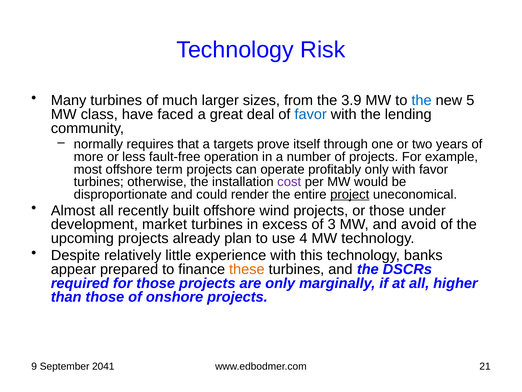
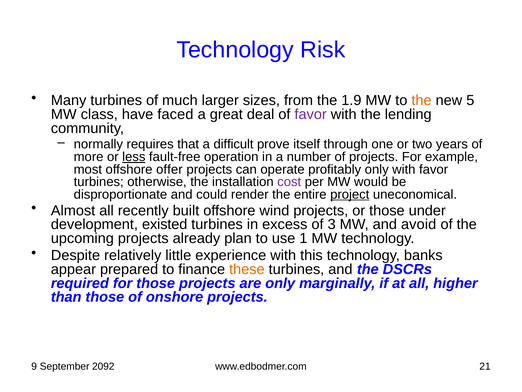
3.9: 3.9 -> 1.9
the at (422, 100) colour: blue -> orange
favor at (311, 114) colour: blue -> purple
targets: targets -> difficult
less underline: none -> present
term: term -> offer
market: market -> existed
4: 4 -> 1
2041: 2041 -> 2092
